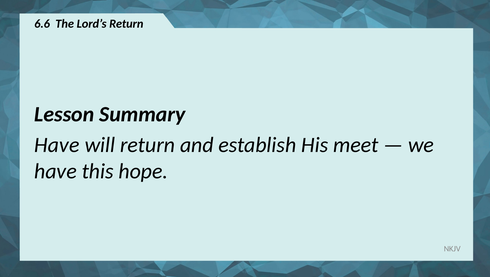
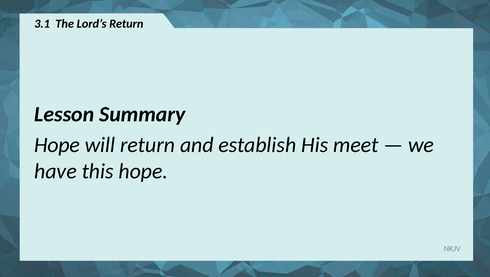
6.6: 6.6 -> 3.1
Have at (57, 145): Have -> Hope
